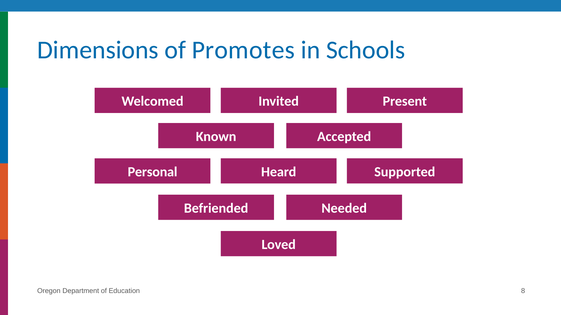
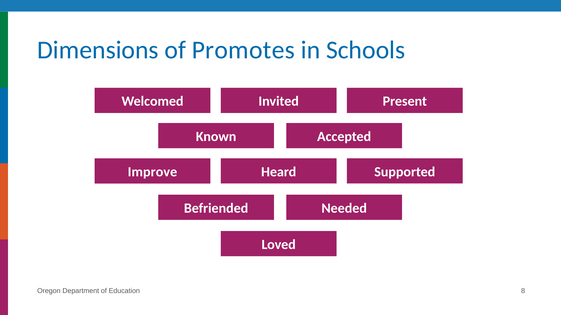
Personal: Personal -> Improve
